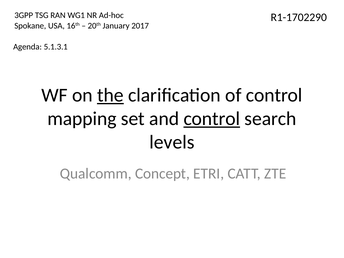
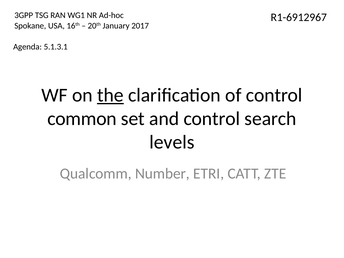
R1-1702290: R1-1702290 -> R1-6912967
mapping: mapping -> common
control at (212, 119) underline: present -> none
Concept: Concept -> Number
